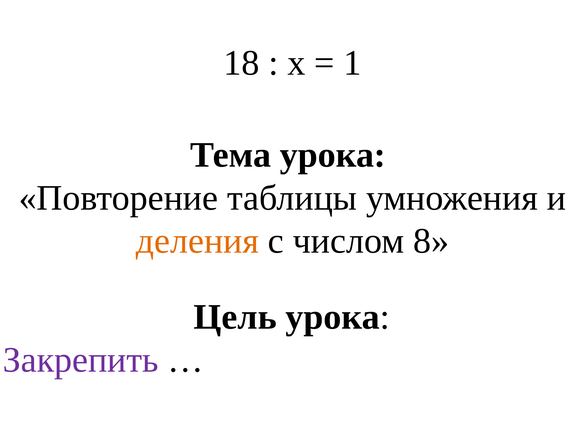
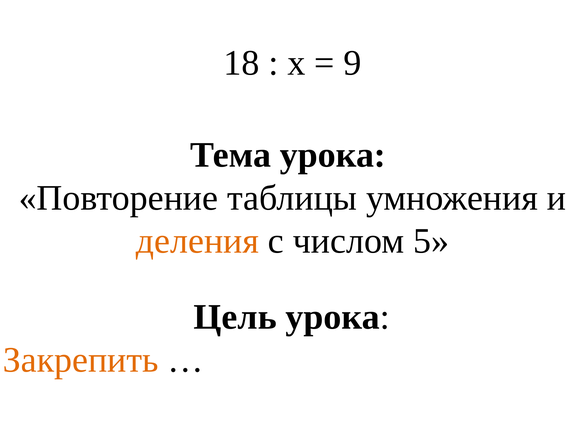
1: 1 -> 9
8: 8 -> 5
Закрепить colour: purple -> orange
